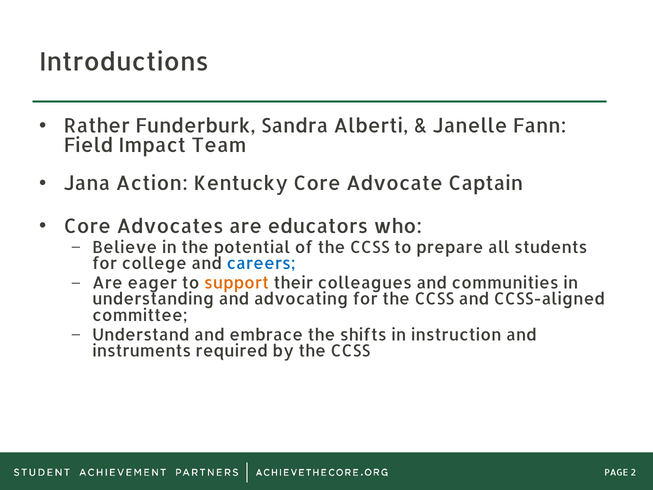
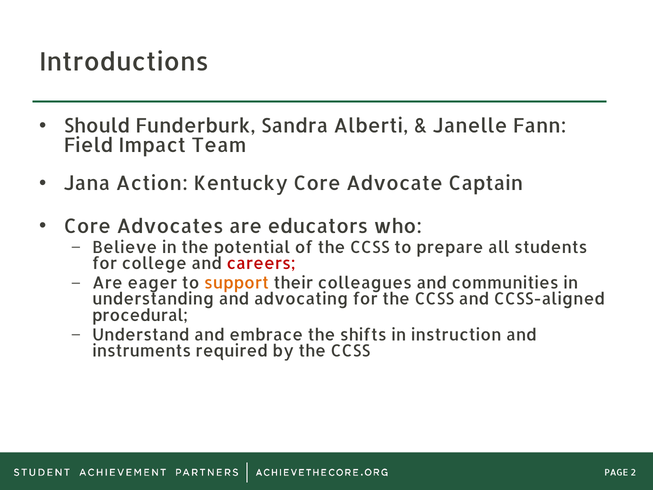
Rather: Rather -> Should
careers colour: blue -> red
committee: committee -> procedural
